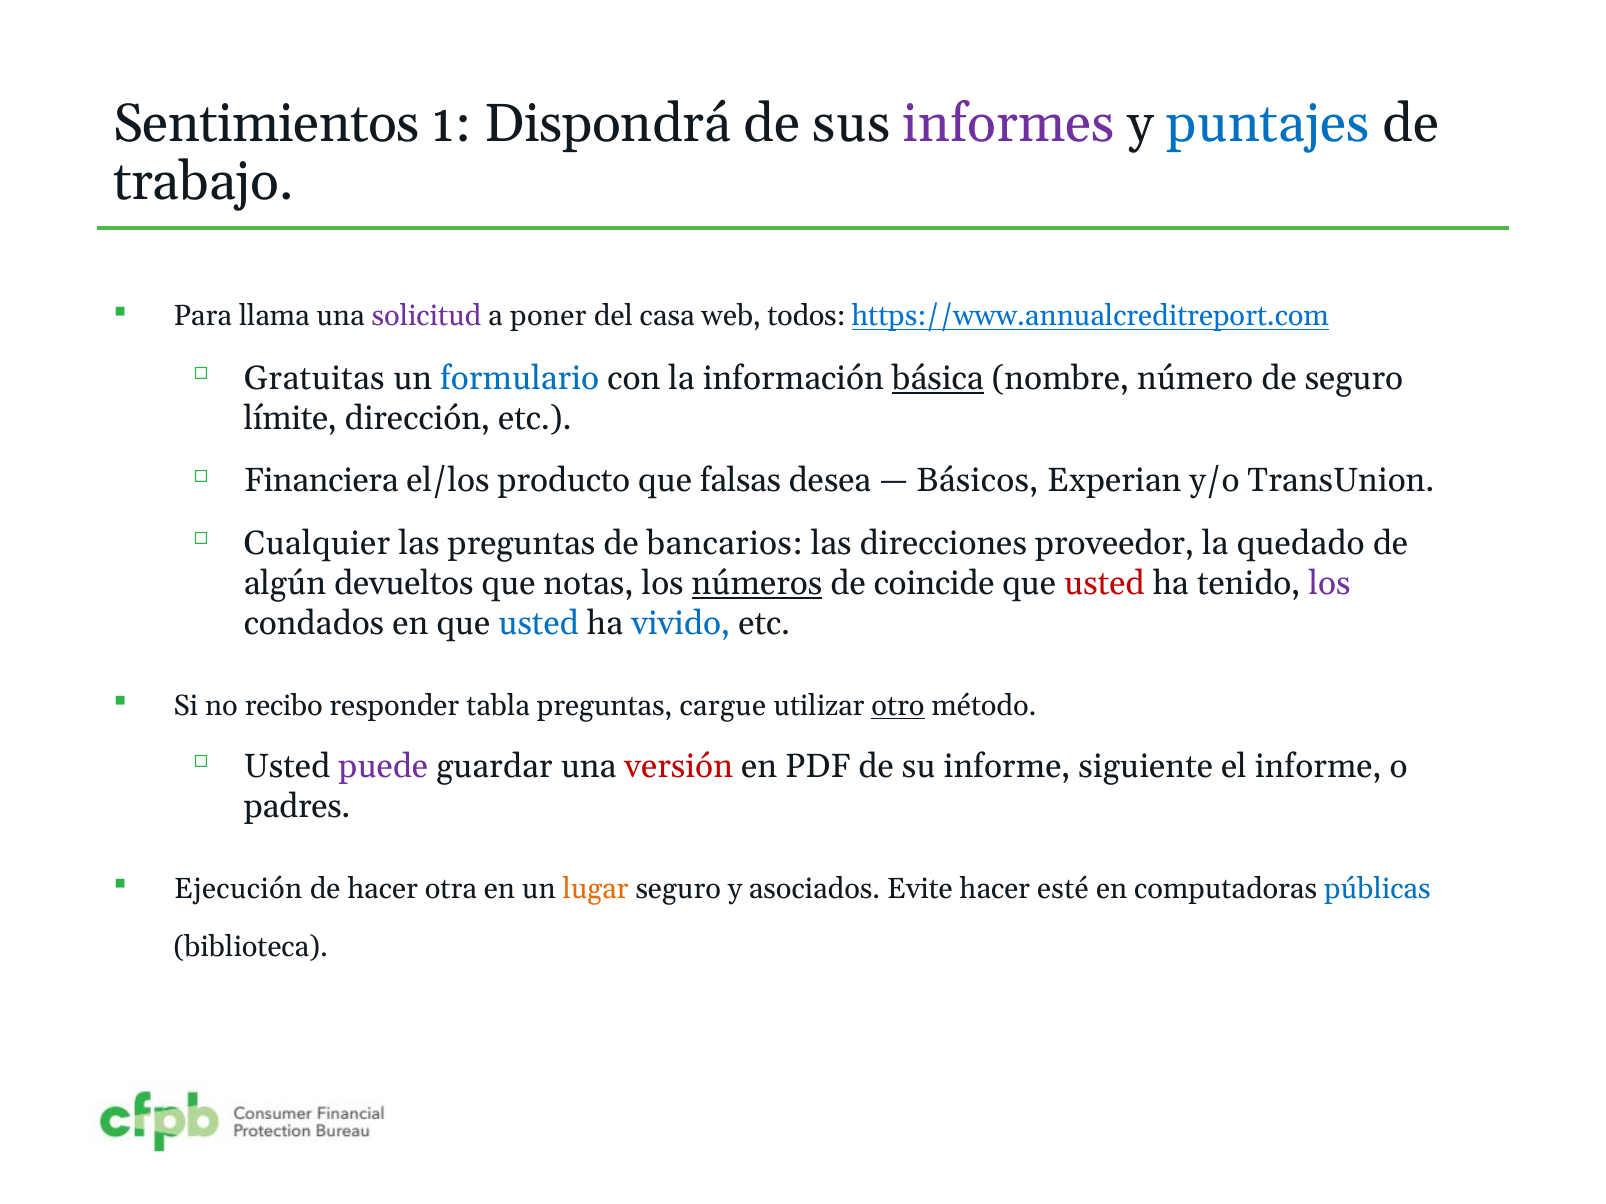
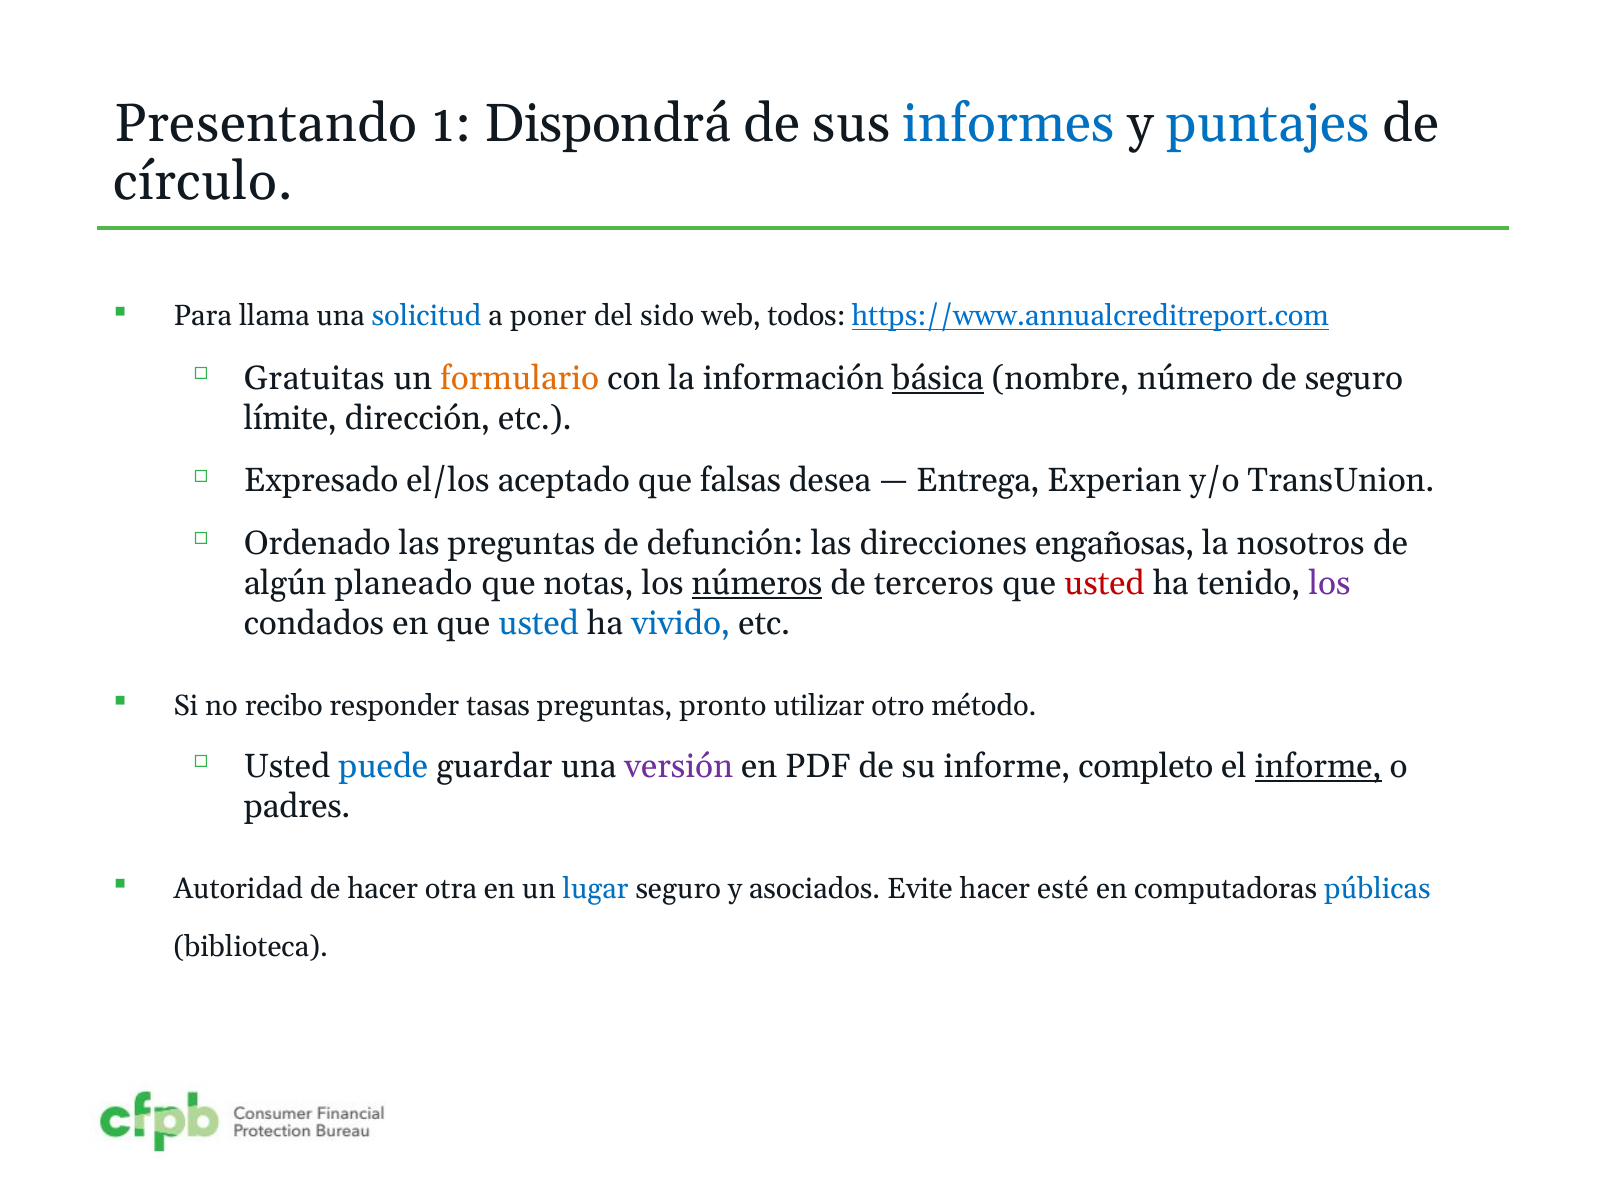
Sentimientos: Sentimientos -> Presentando
informes colour: purple -> blue
trabajo: trabajo -> círculo
solicitud colour: purple -> blue
casa: casa -> sido
formulario colour: blue -> orange
Financiera: Financiera -> Expresado
producto: producto -> aceptado
Básicos: Básicos -> Entrega
Cualquier: Cualquier -> Ordenado
bancarios: bancarios -> defunción
proveedor: proveedor -> engañosas
quedado: quedado -> nosotros
devueltos: devueltos -> planeado
coincide: coincide -> terceros
tabla: tabla -> tasas
cargue: cargue -> pronto
otro underline: present -> none
puede colour: purple -> blue
versión colour: red -> purple
siguiente: siguiente -> completo
informe at (1318, 767) underline: none -> present
Ejecución: Ejecución -> Autoridad
lugar colour: orange -> blue
